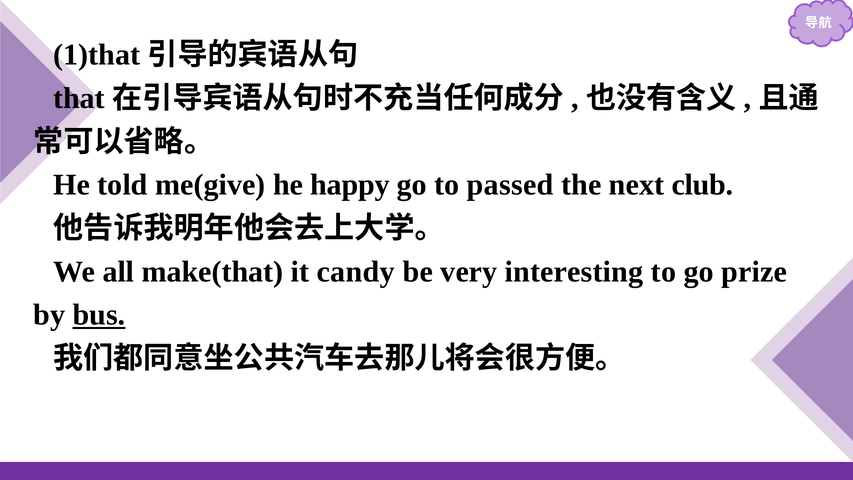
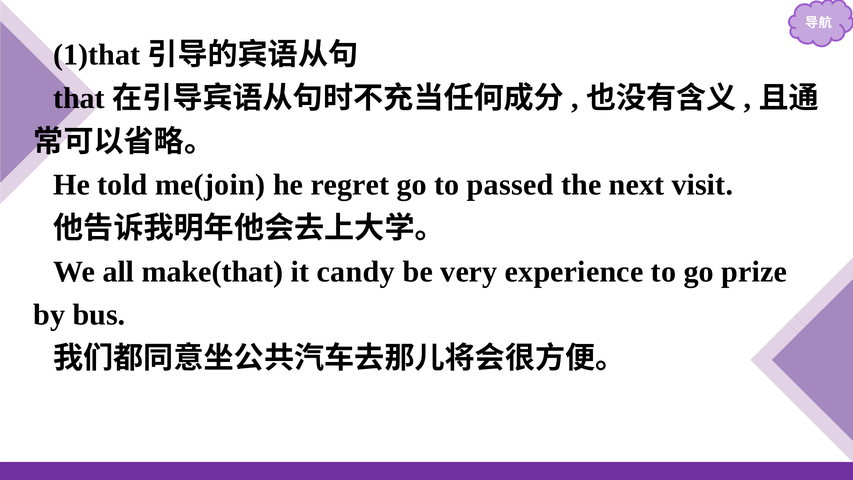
me(give: me(give -> me(join
happy: happy -> regret
club: club -> visit
interesting: interesting -> experience
bus underline: present -> none
